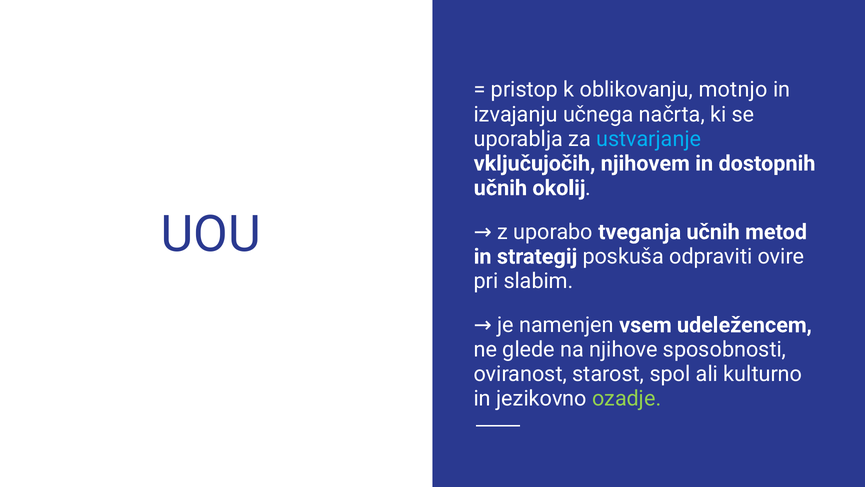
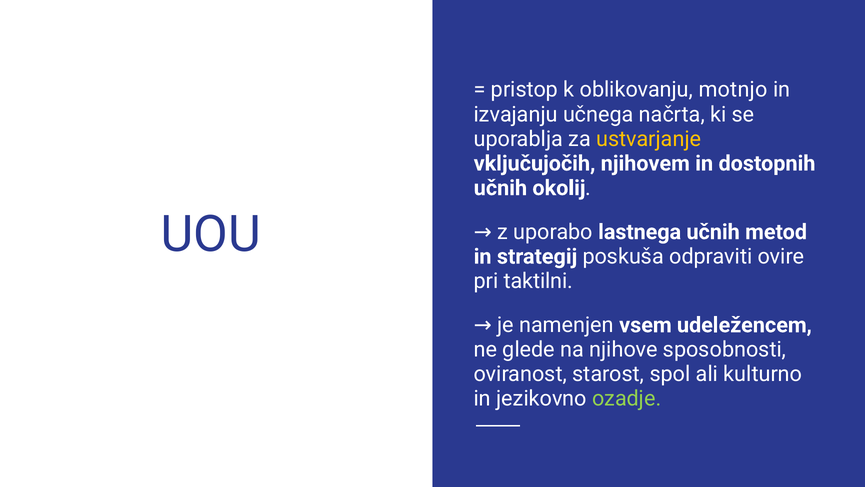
ustvarjanje colour: light blue -> yellow
tveganja: tveganja -> lastnega
slabim: slabim -> taktilni
